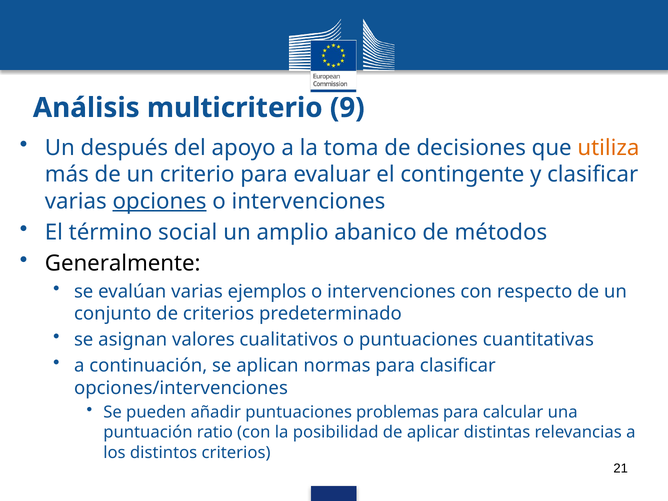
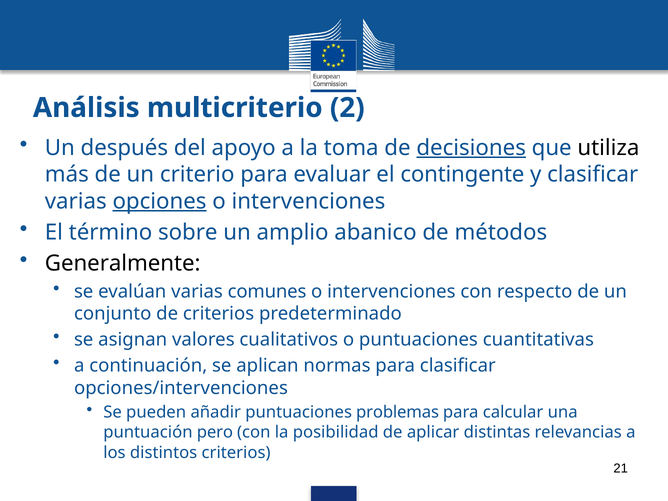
9: 9 -> 2
decisiones underline: none -> present
utiliza colour: orange -> black
social: social -> sobre
ejemplos: ejemplos -> comunes
ratio: ratio -> pero
